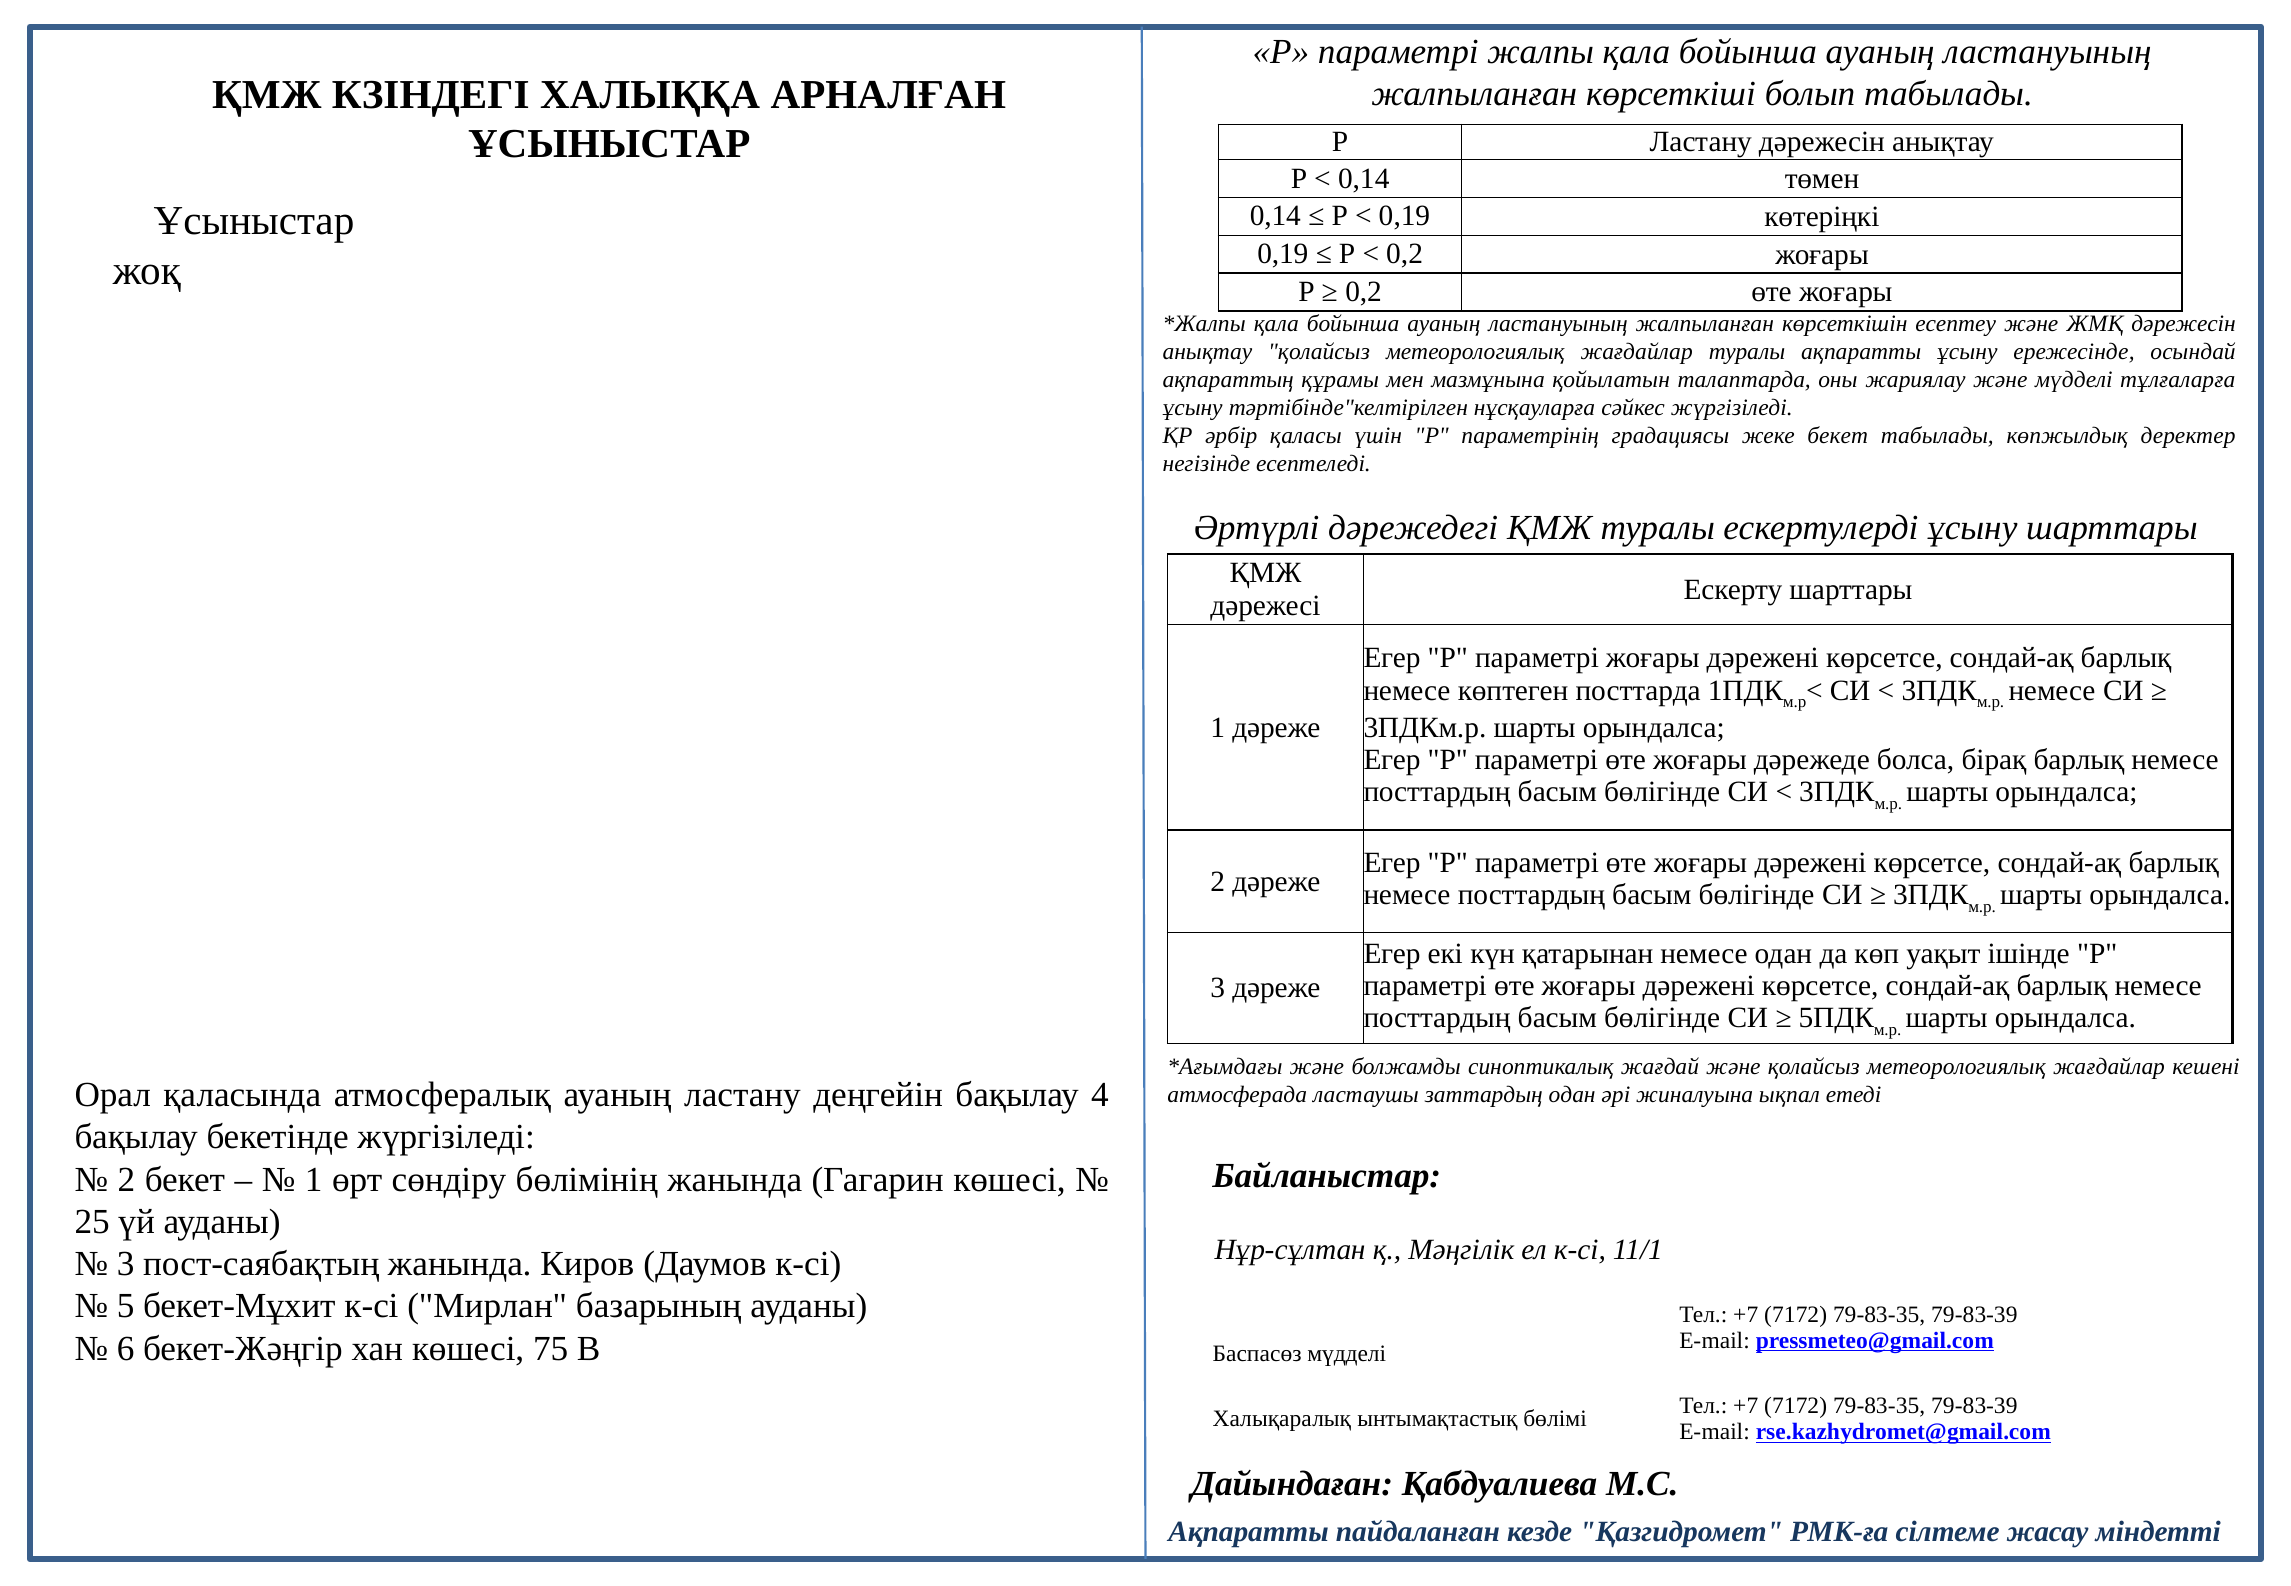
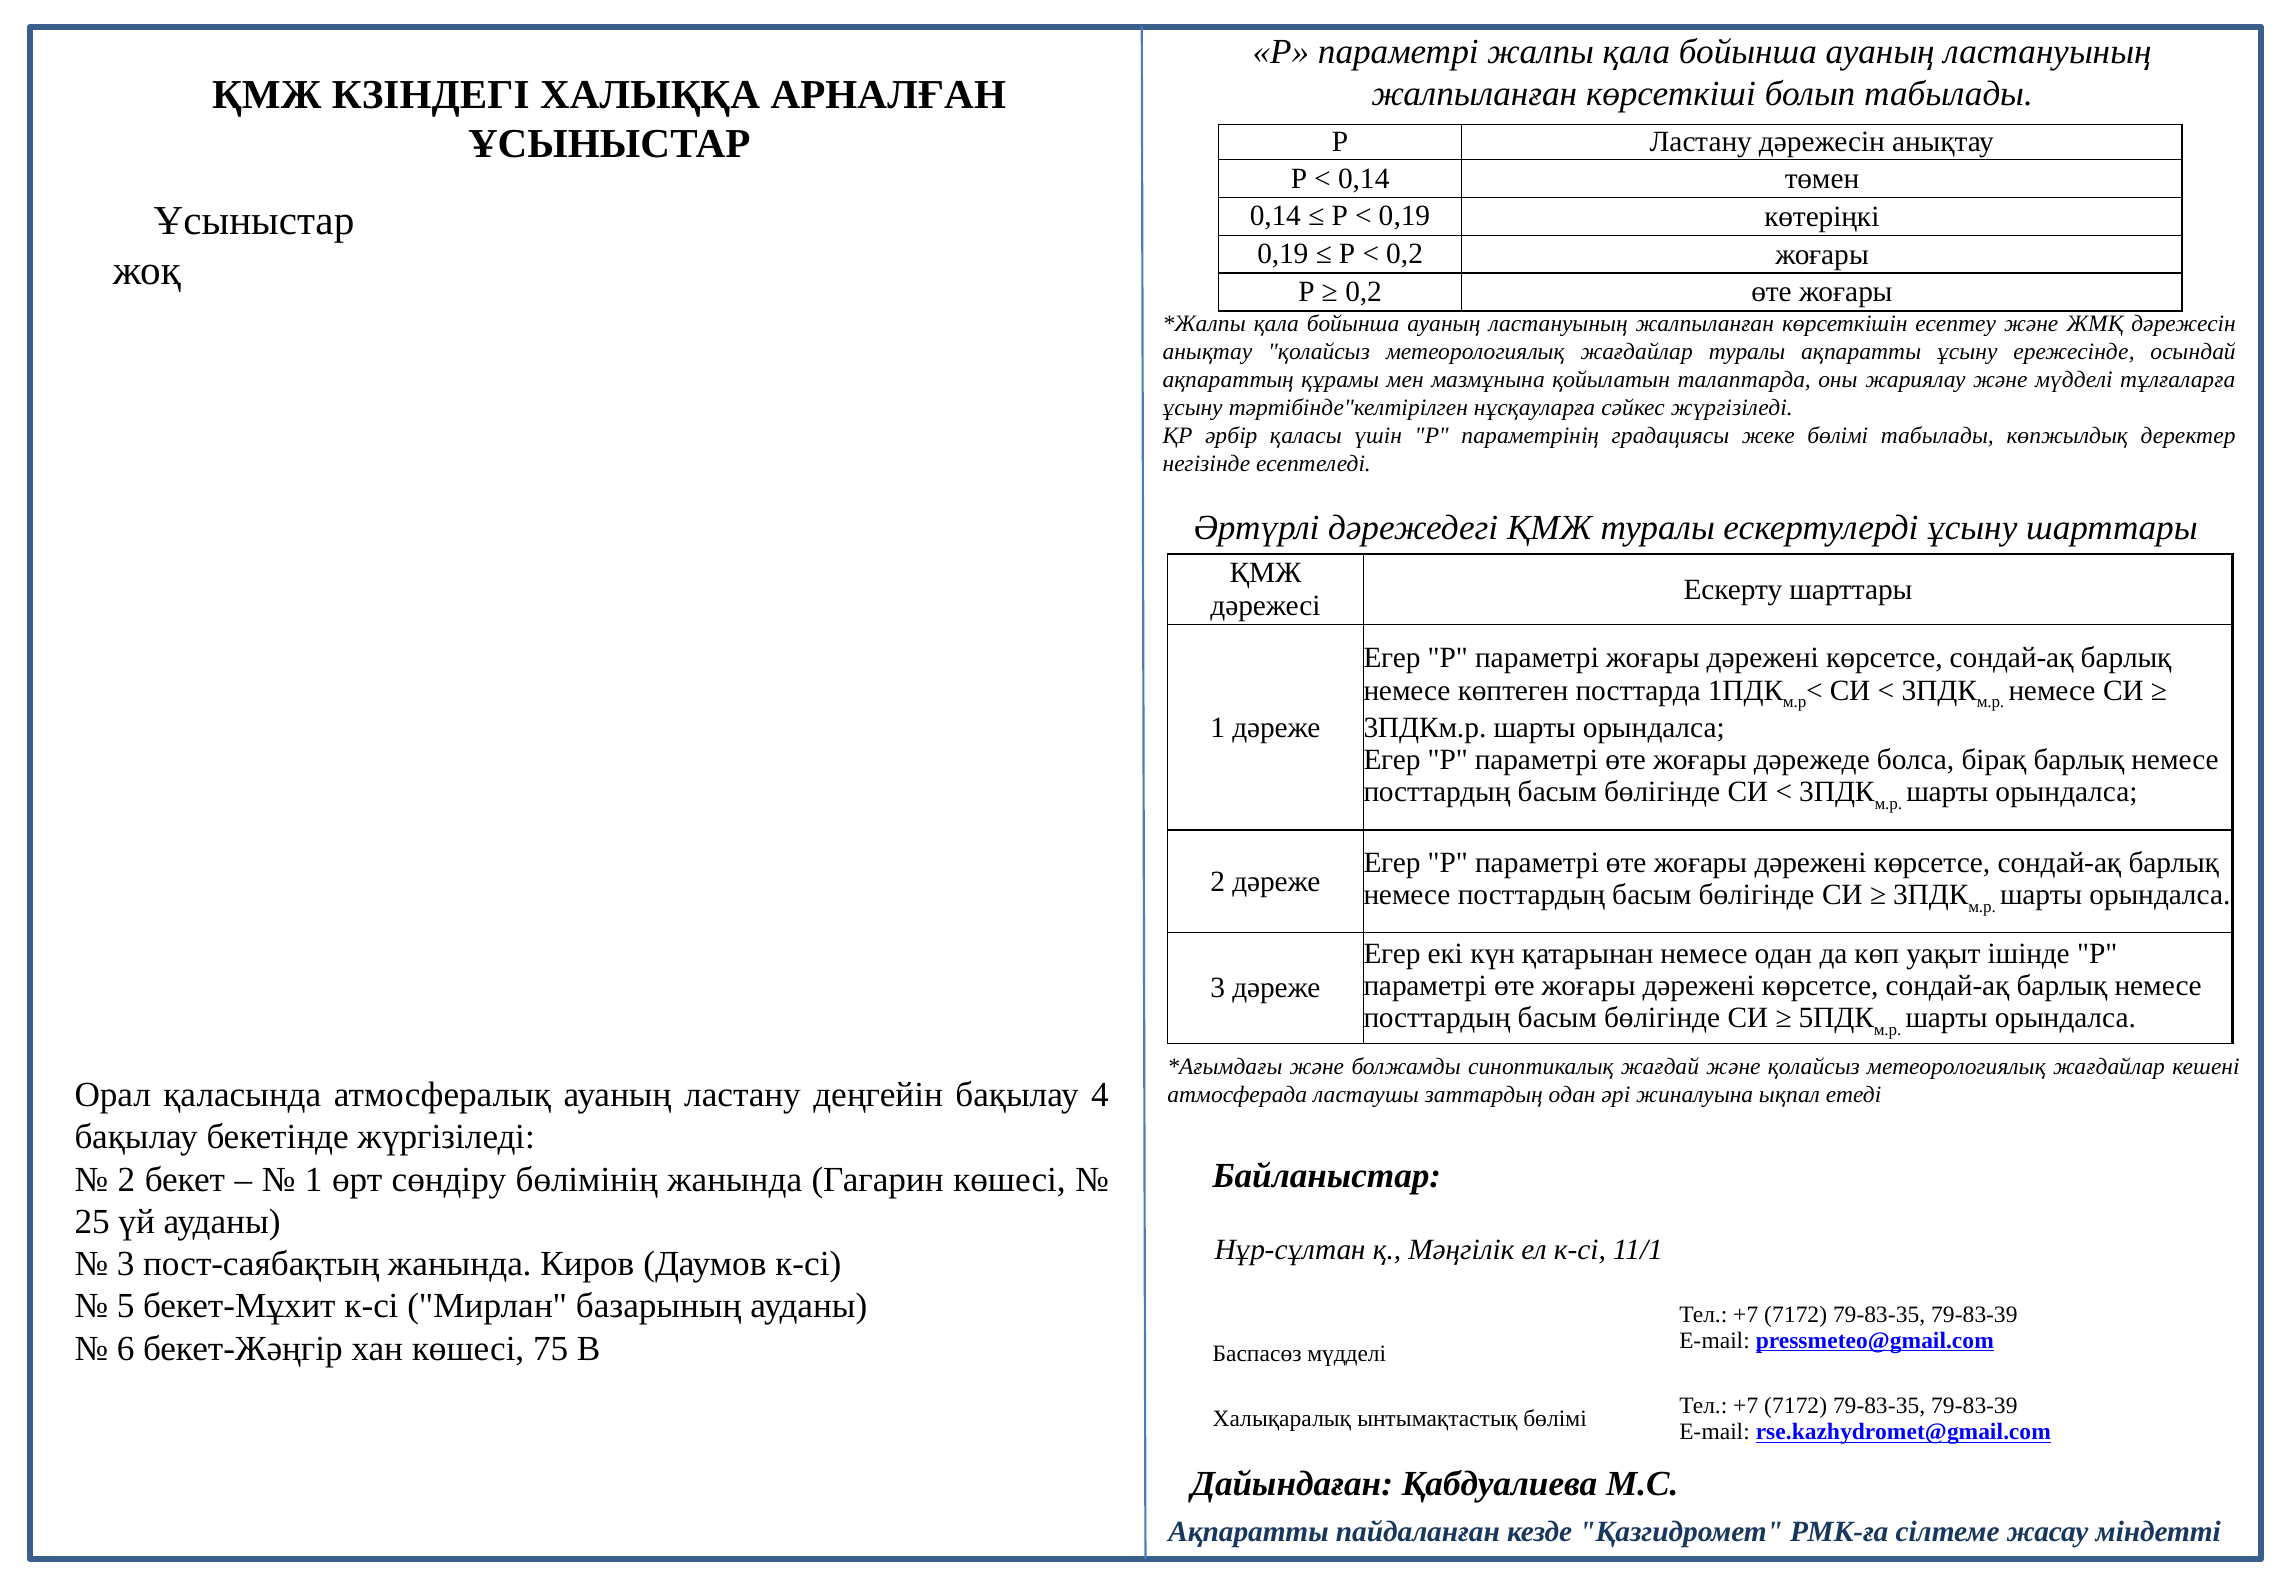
жеке бекет: бекет -> бөлімі
